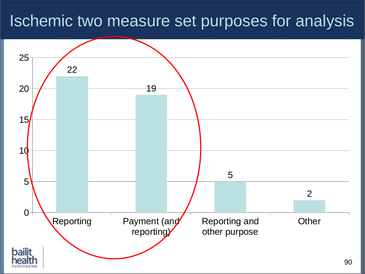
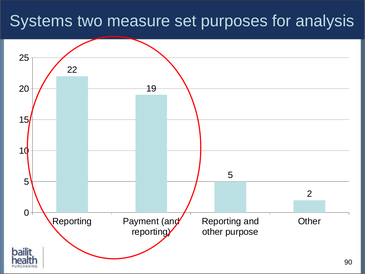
Ischemic: Ischemic -> Systems
